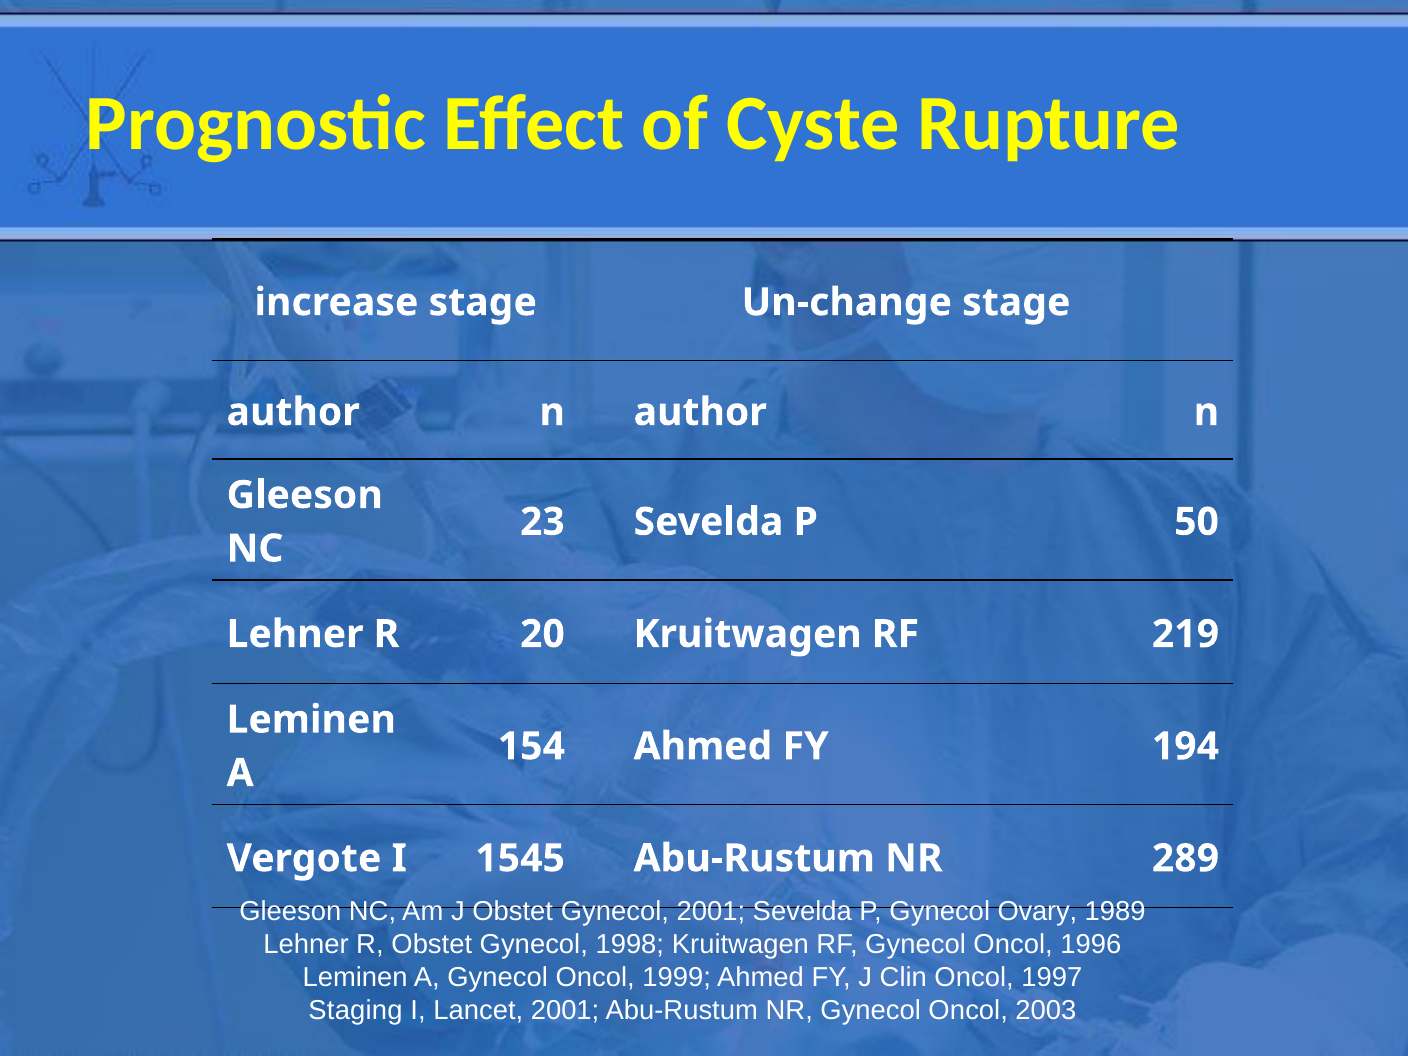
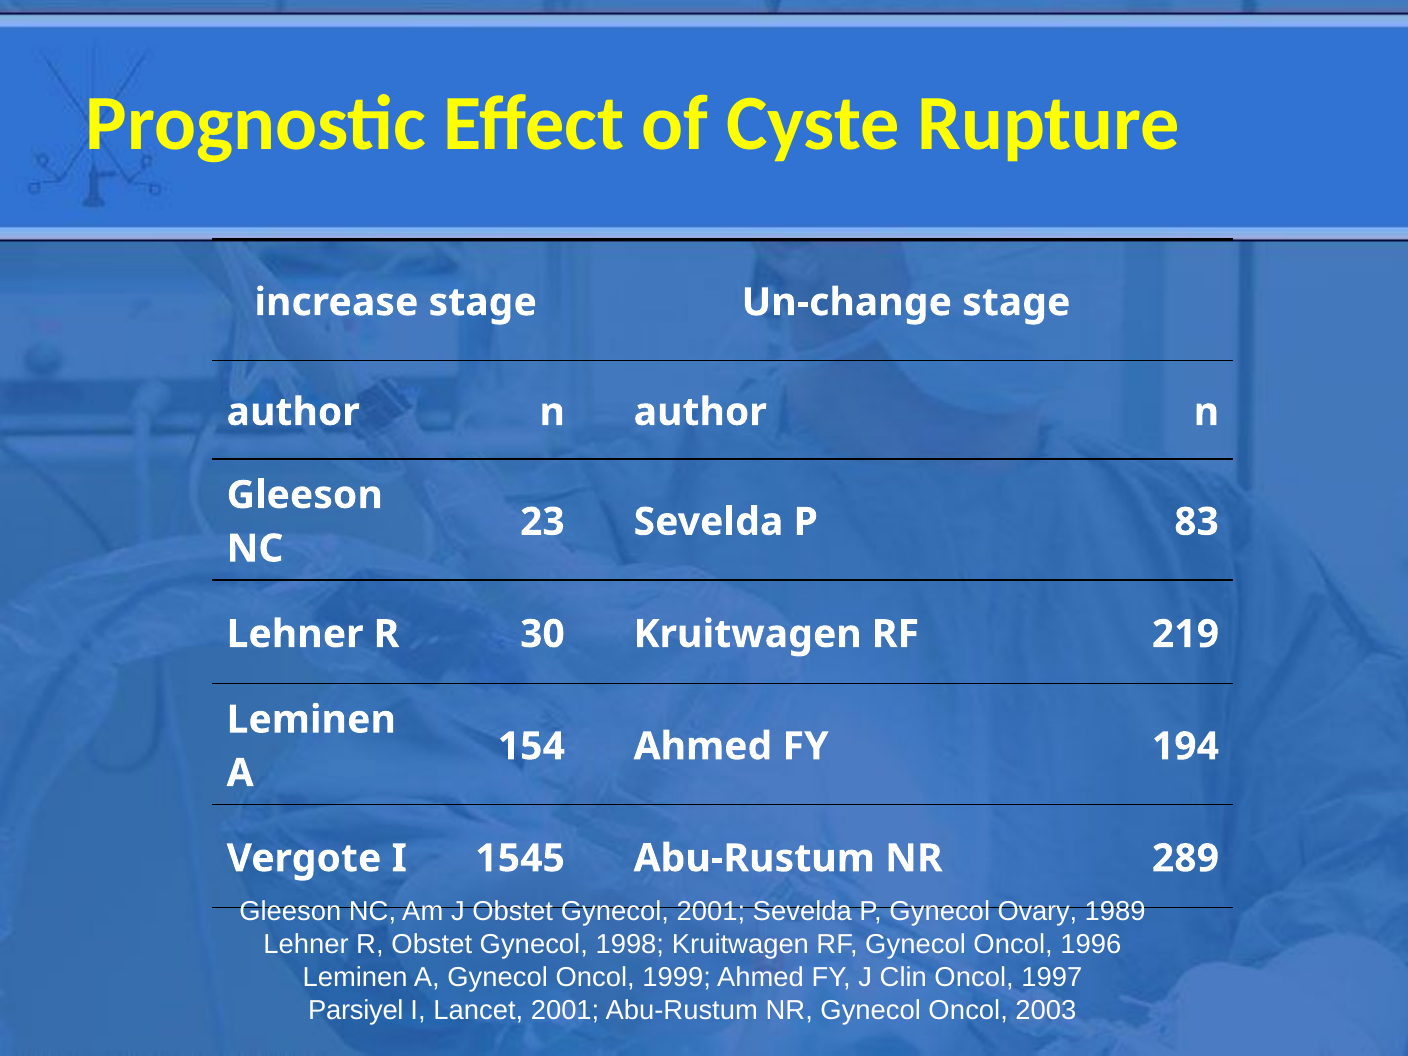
50: 50 -> 83
20: 20 -> 30
Staging: Staging -> Parsiyel
